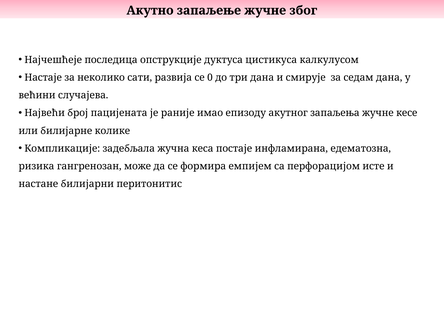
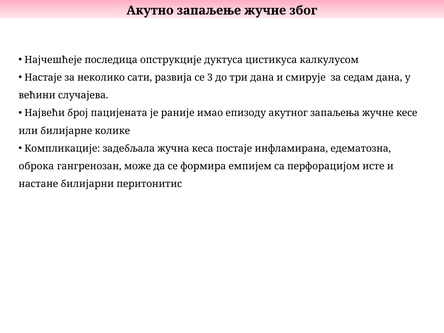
0: 0 -> 3
ризика: ризика -> оброка
